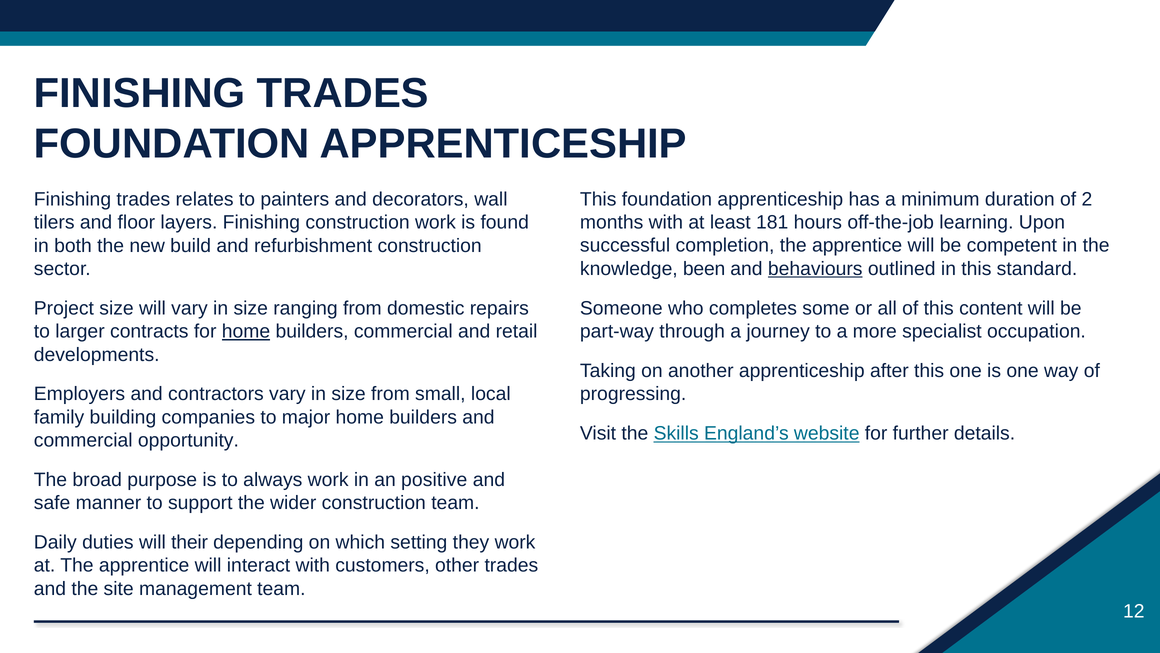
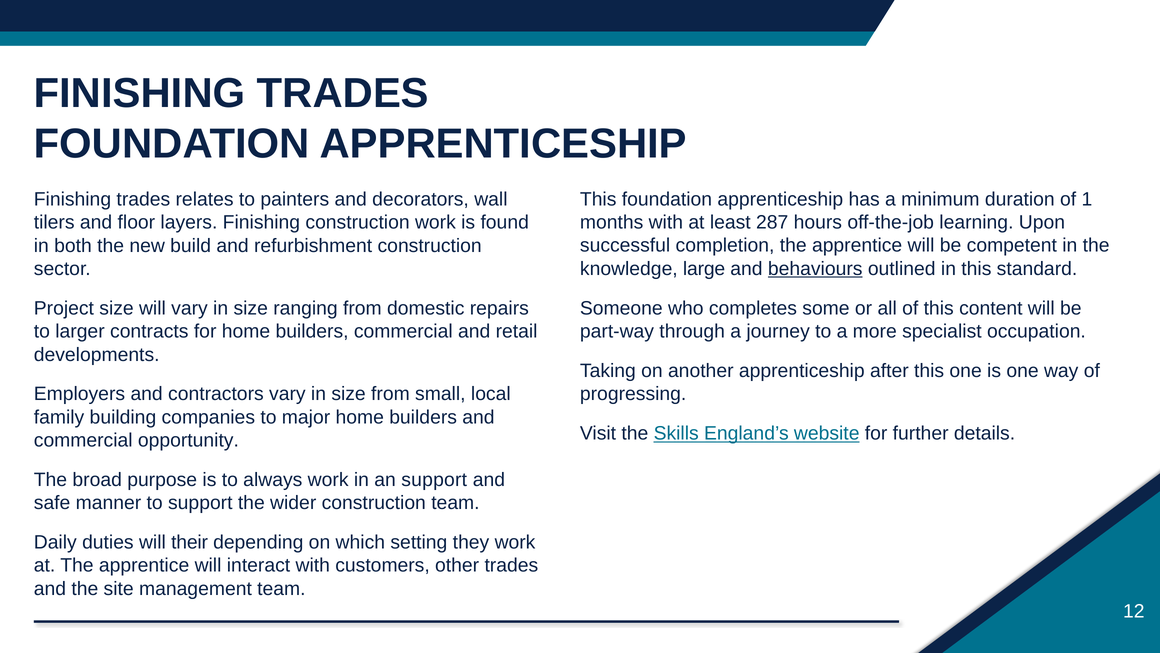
2: 2 -> 1
181: 181 -> 287
been: been -> large
home at (246, 331) underline: present -> none
an positive: positive -> support
